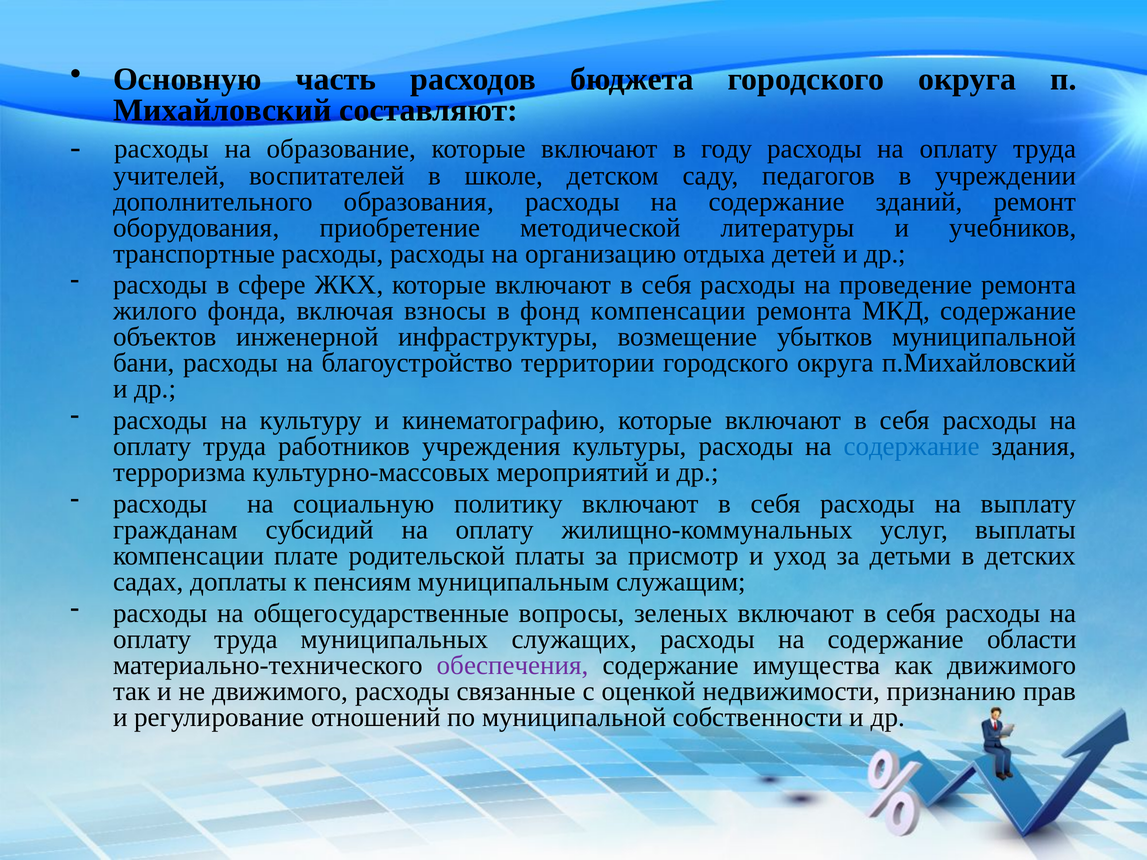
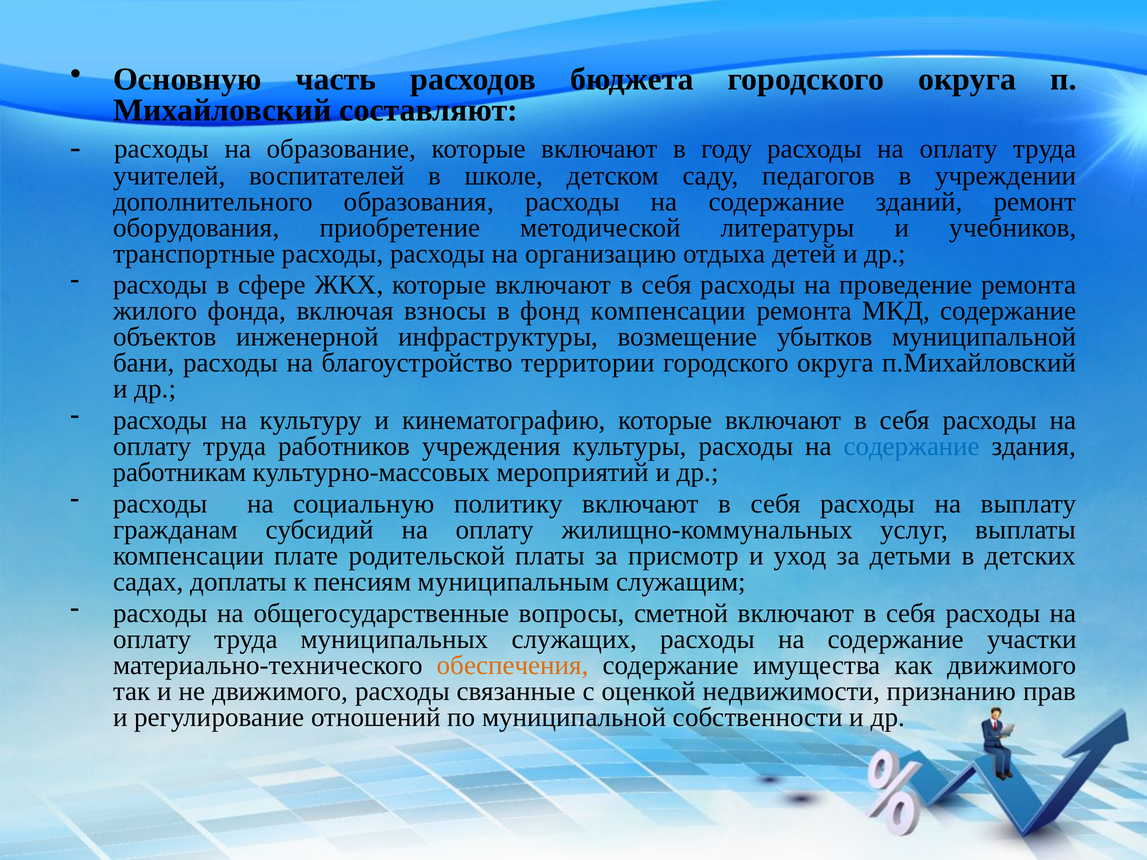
терроризма: терроризма -> работникам
зеленых: зеленых -> сметной
области: области -> участки
обеспечения colour: purple -> orange
